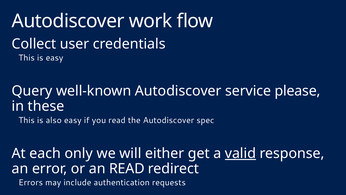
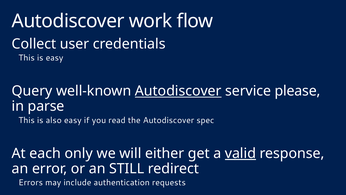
Autodiscover at (178, 91) underline: none -> present
these: these -> parse
an READ: READ -> STILL
